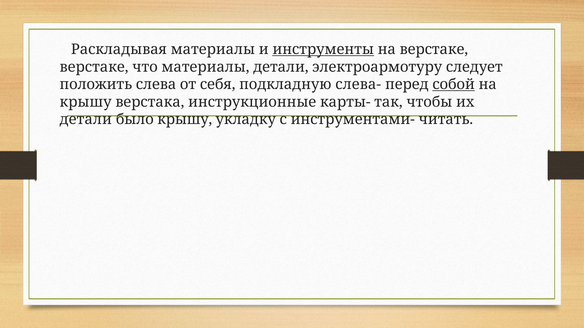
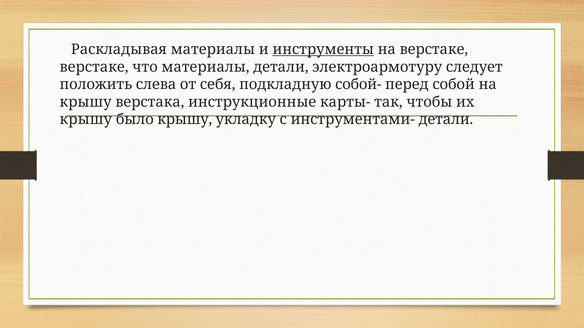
слева-: слева- -> собой-
собой underline: present -> none
детали at (86, 120): детали -> крышу
инструментами- читать: читать -> детали
